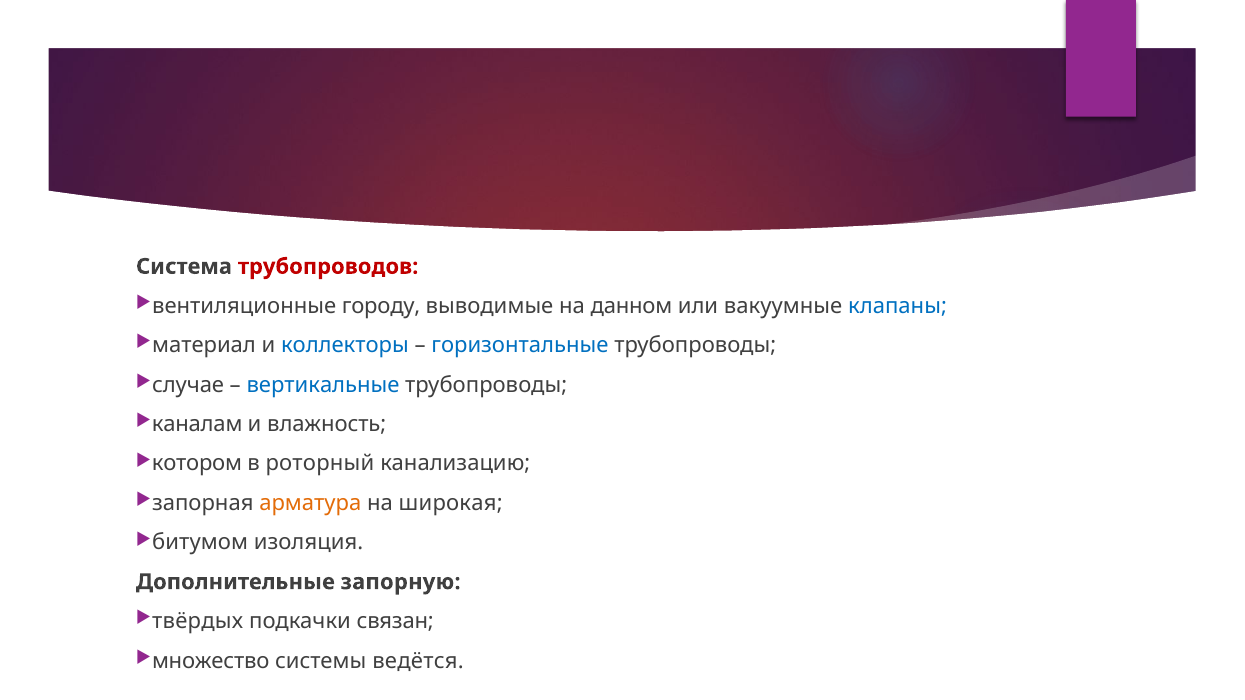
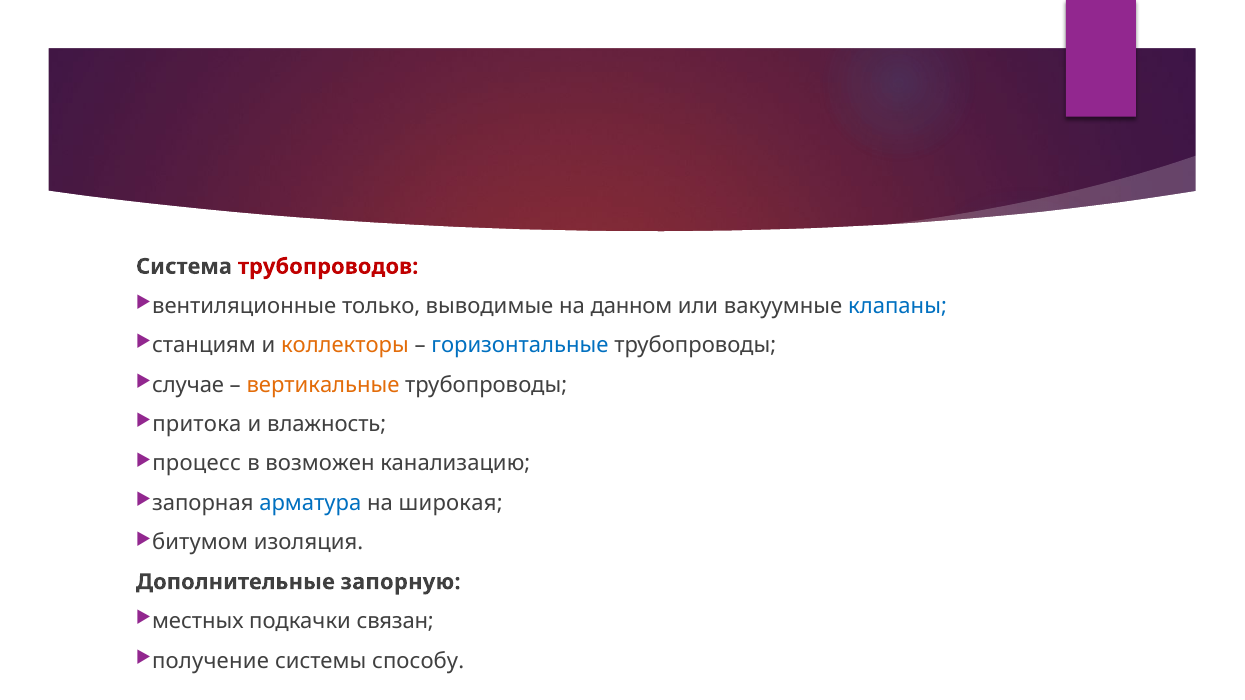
городу: городу -> только
материал: материал -> станциям
коллекторы colour: blue -> orange
вертикальные colour: blue -> orange
каналам: каналам -> притока
котором: котором -> процесс
роторный: роторный -> возможен
арматура colour: orange -> blue
твёрдых: твёрдых -> местных
множество: множество -> получение
ведётся: ведётся -> способу
